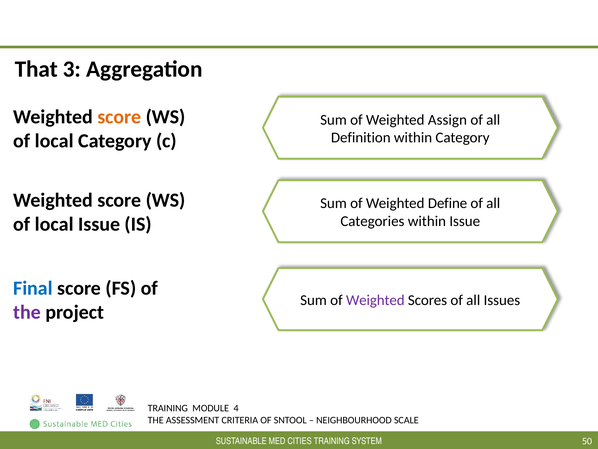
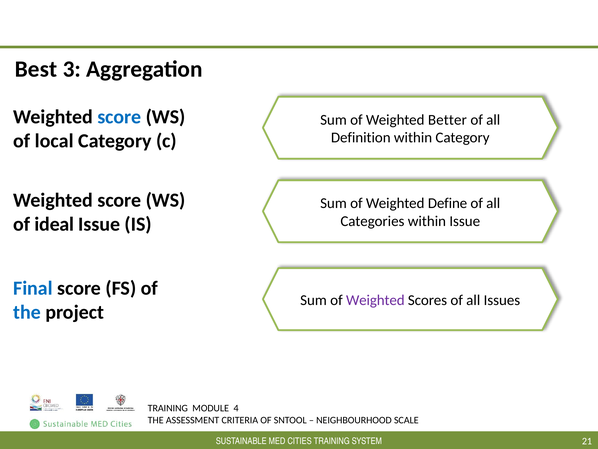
That: That -> Best
score at (119, 117) colour: orange -> blue
Assign: Assign -> Better
local at (54, 224): local -> ideal
the at (27, 312) colour: purple -> blue
50: 50 -> 21
